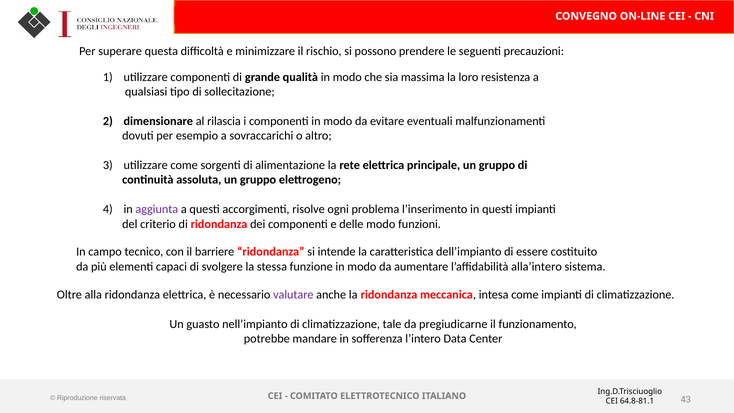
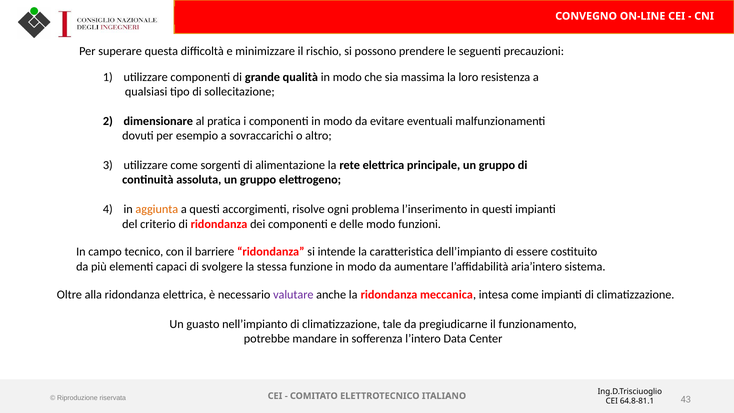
rilascia: rilascia -> pratica
aggiunta colour: purple -> orange
alla’intero: alla’intero -> aria’intero
